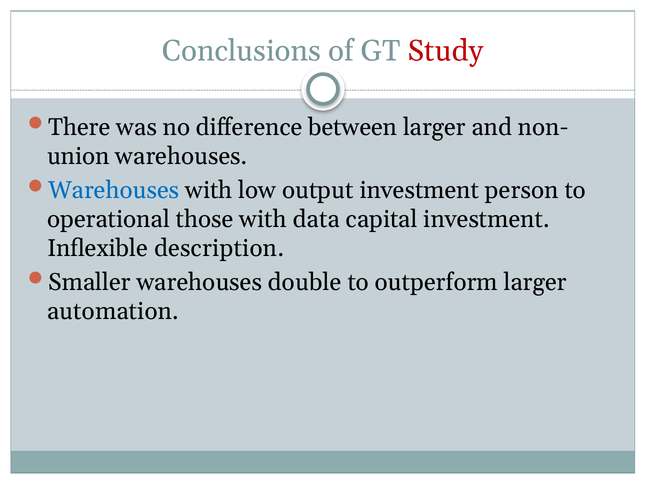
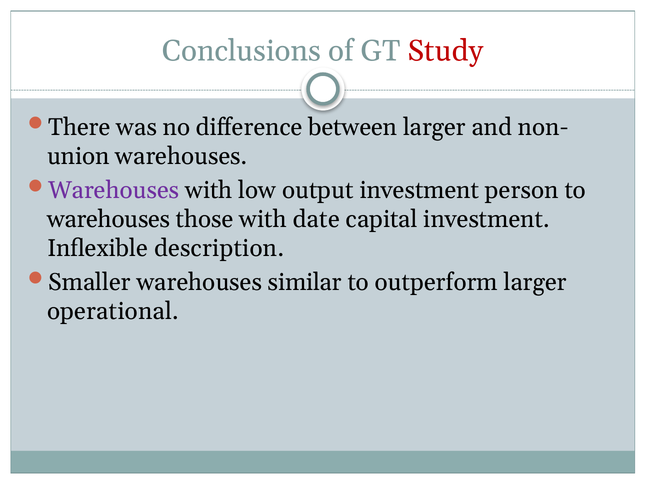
Warehouses at (114, 190) colour: blue -> purple
operational at (109, 219): operational -> warehouses
data: data -> date
double: double -> similar
automation: automation -> operational
